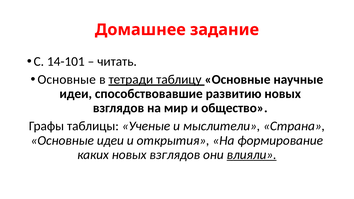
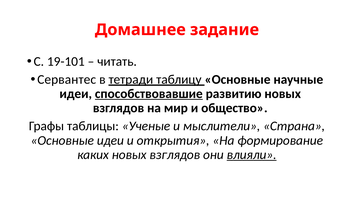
14-101: 14-101 -> 19-101
Основные at (67, 79): Основные -> Сервантес
способствовавшие underline: none -> present
